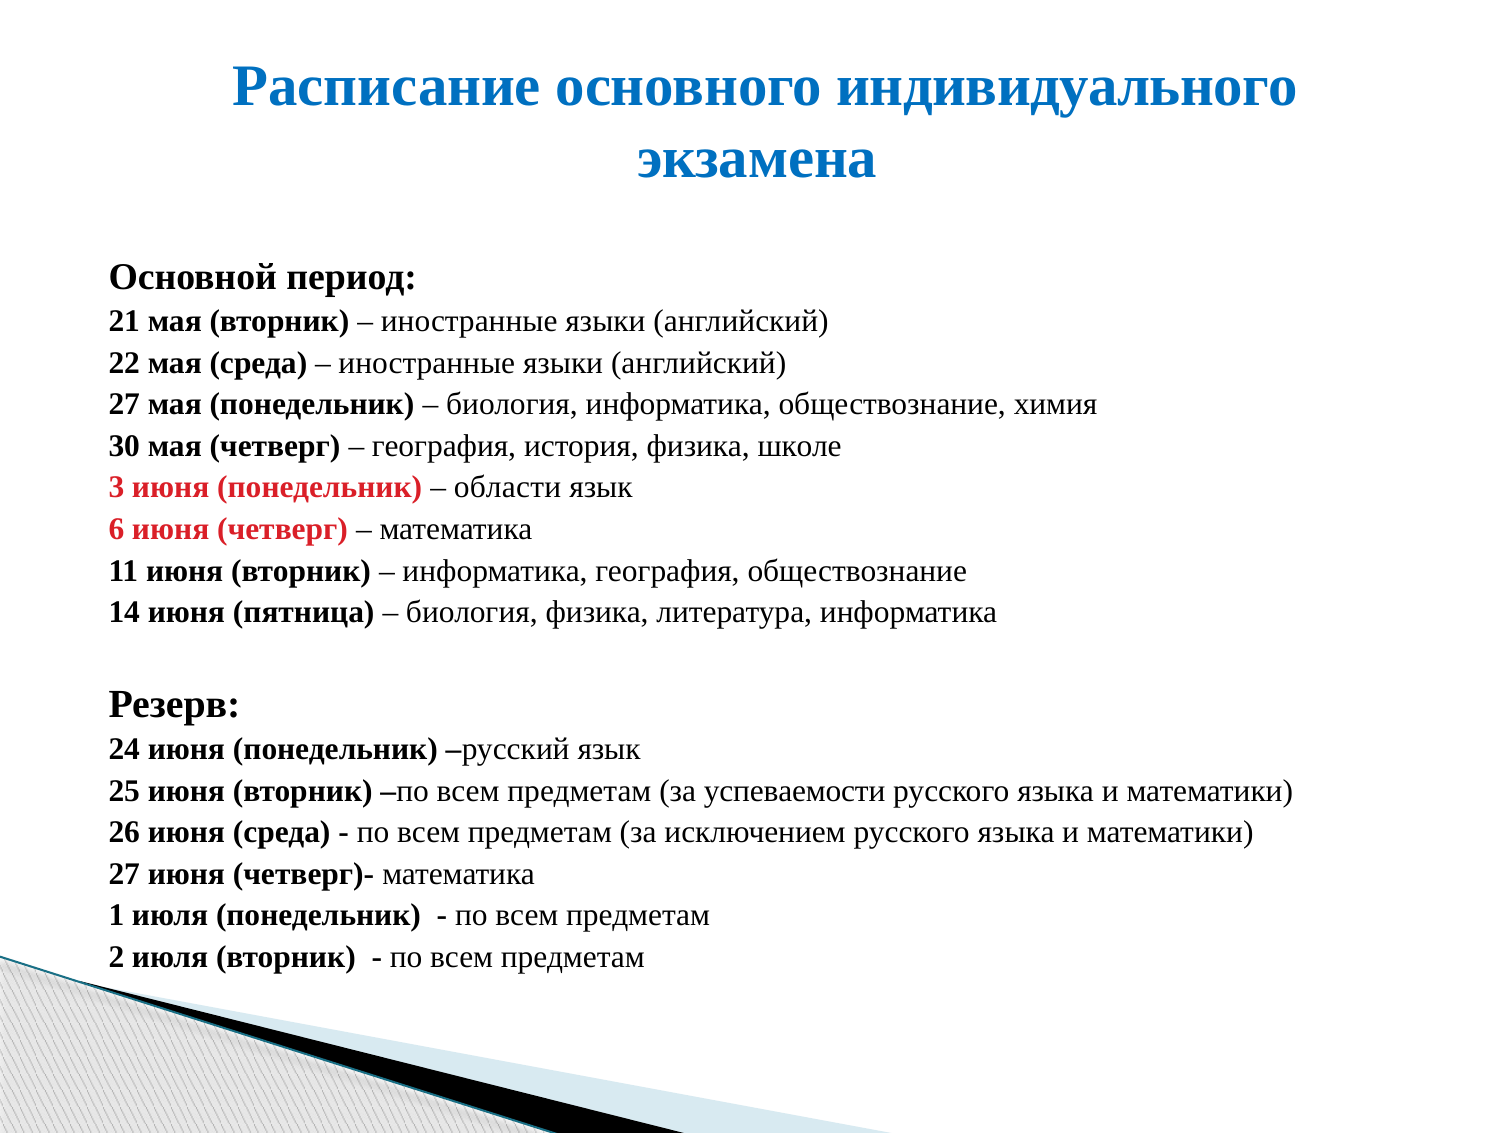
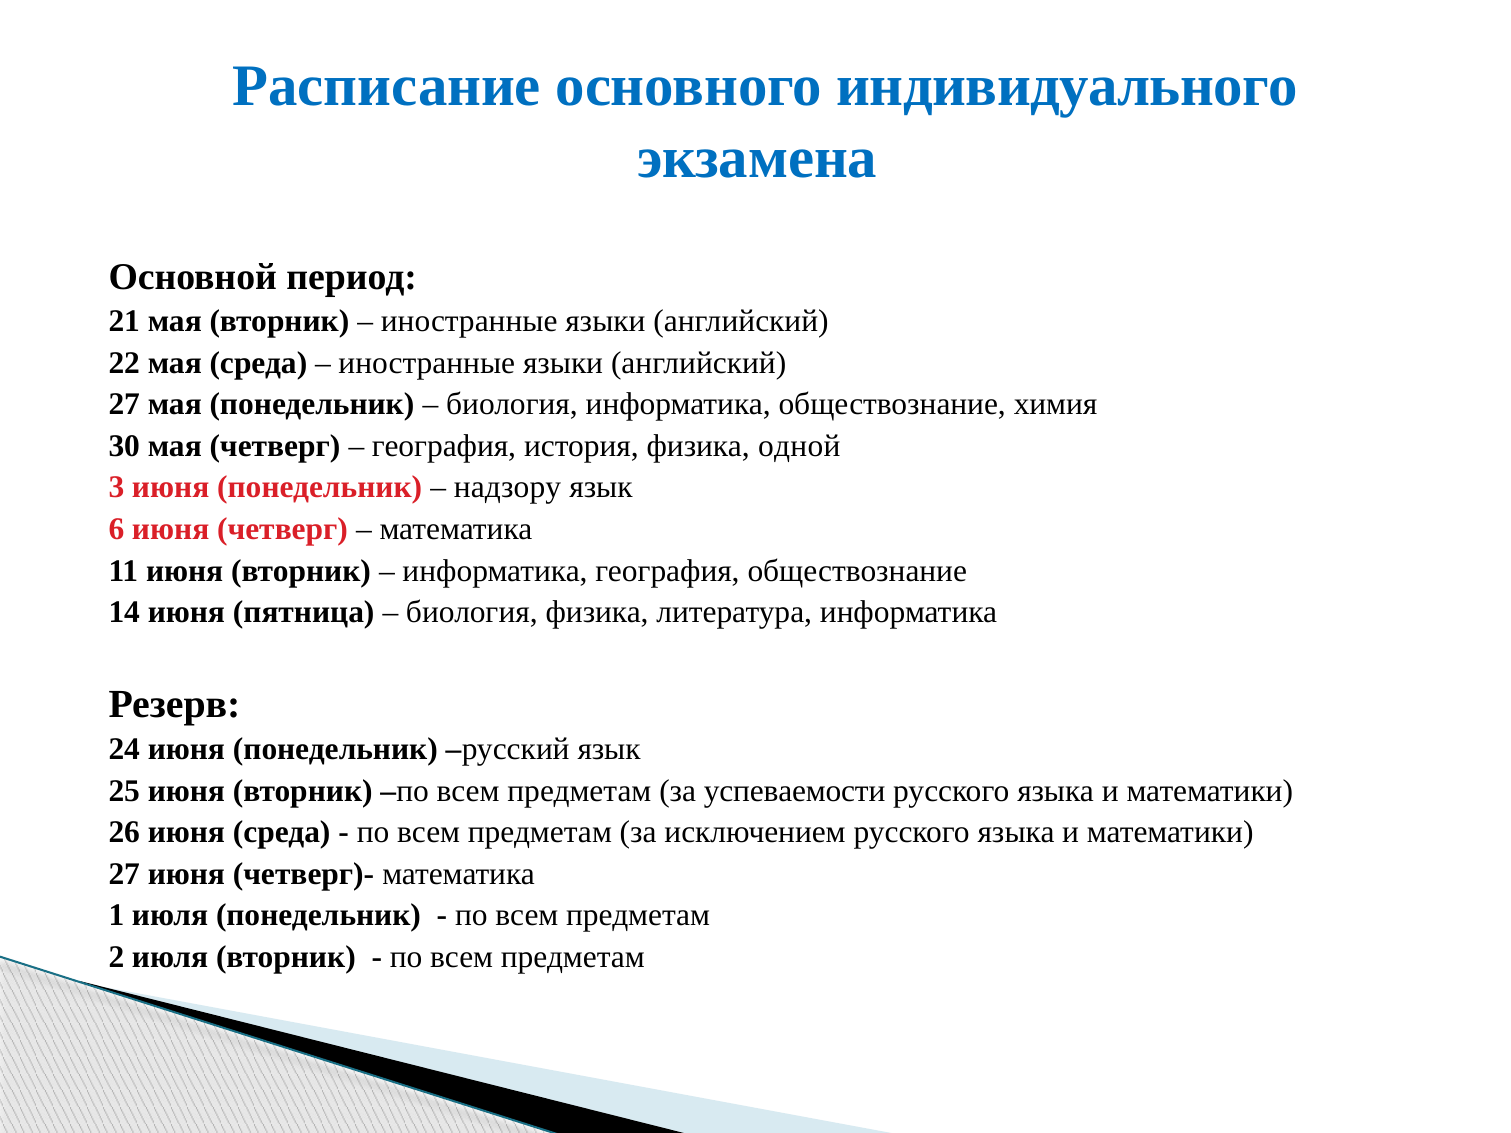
школе: школе -> одной
области: области -> надзору
